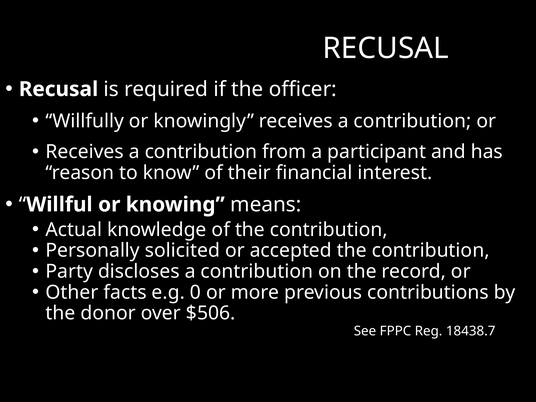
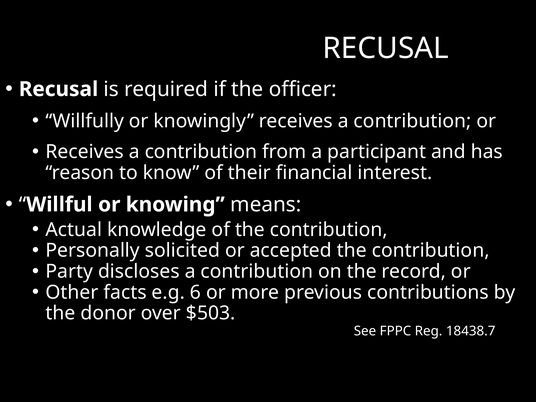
0: 0 -> 6
$506: $506 -> $503
